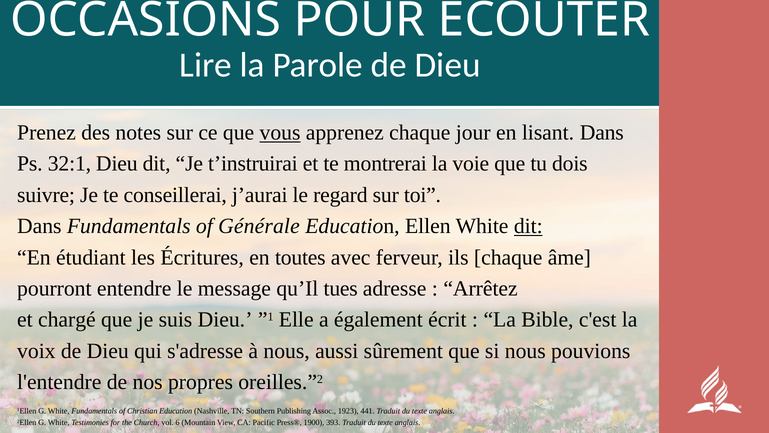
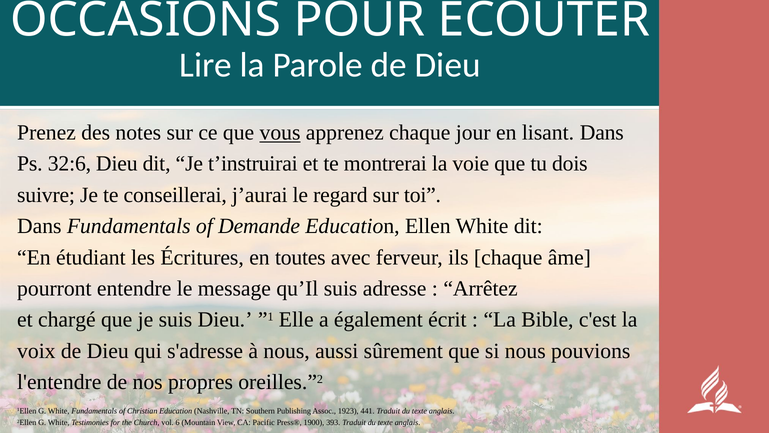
32:1: 32:1 -> 32:6
Générale: Générale -> Demande
dit at (528, 226) underline: present -> none
qu’Il tues: tues -> suis
